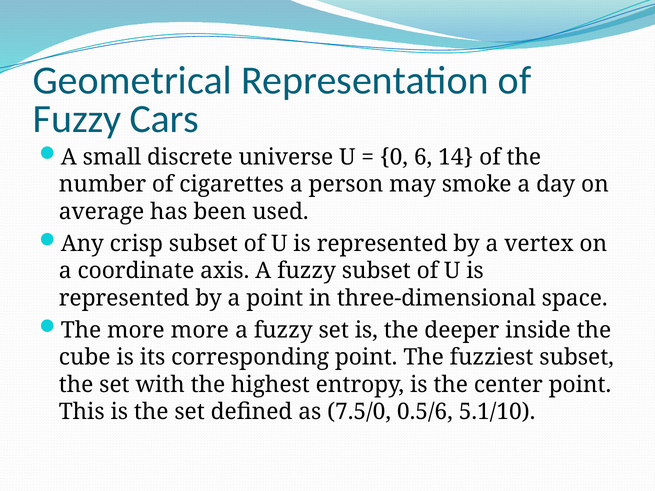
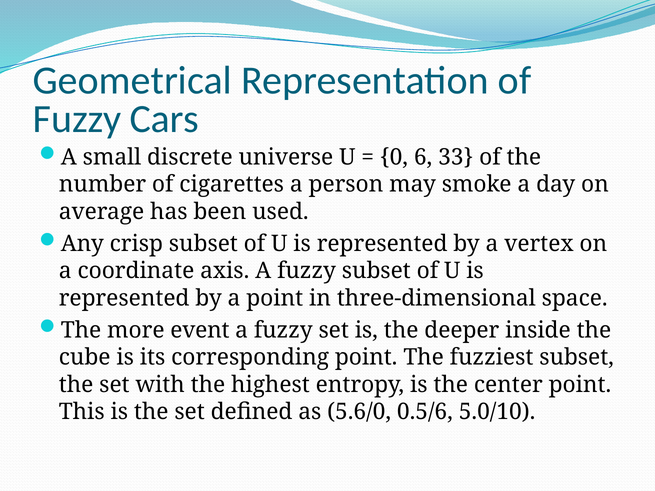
14: 14 -> 33
more more: more -> event
7.5/0: 7.5/0 -> 5.6/0
5.1/10: 5.1/10 -> 5.0/10
